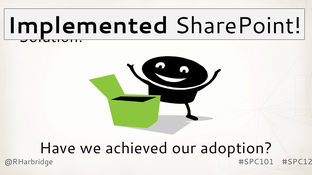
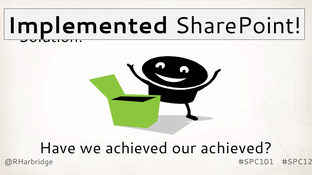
our adoption: adoption -> achieved
